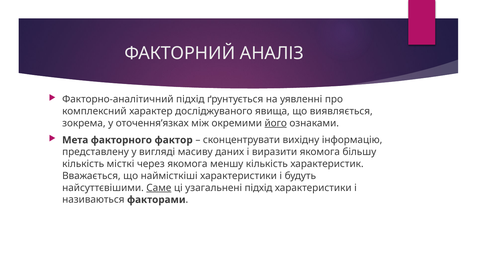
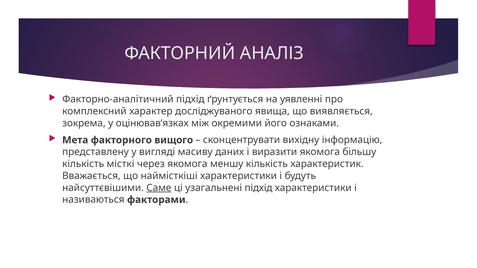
оточення’язках: оточення’язках -> оцінював’язках
його underline: present -> none
фактор: фактор -> вищого
